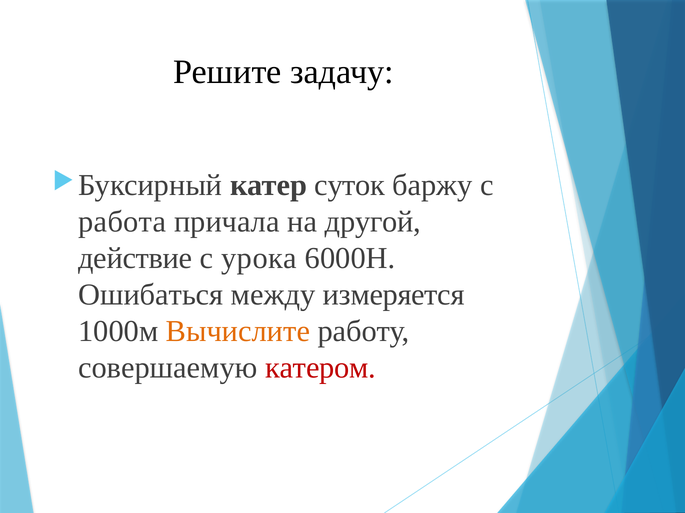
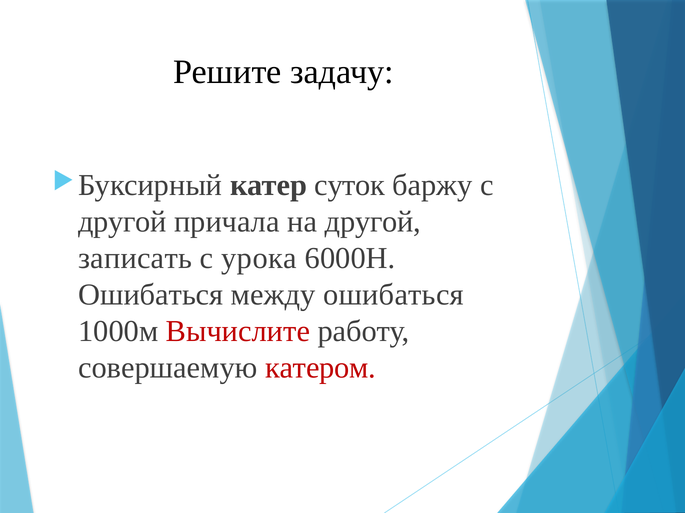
работа at (122, 222): работа -> другой
действие: действие -> записать
между измеряется: измеряется -> ошибаться
Вычислите colour: orange -> red
